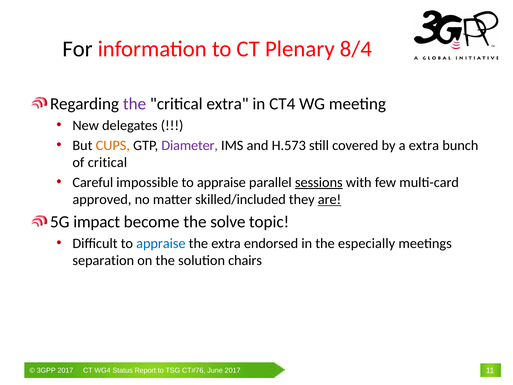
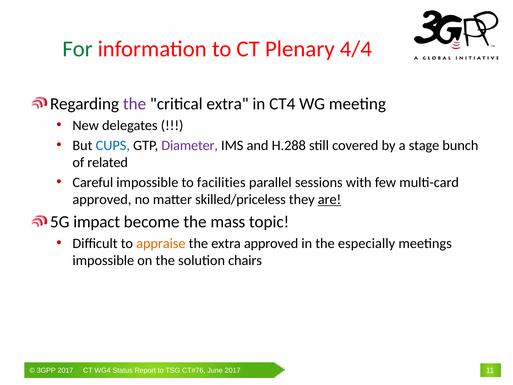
For colour: black -> green
8/4: 8/4 -> 4/4
CUPS colour: orange -> blue
H.573: H.573 -> H.288
a extra: extra -> stage
of critical: critical -> related
impossible to appraise: appraise -> facilities
sessions underline: present -> none
skilled/included: skilled/included -> skilled/priceless
solve: solve -> mass
appraise at (161, 243) colour: blue -> orange
extra endorsed: endorsed -> approved
separation at (103, 260): separation -> impossible
